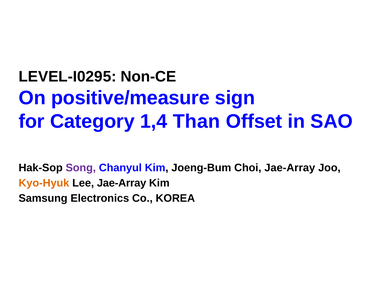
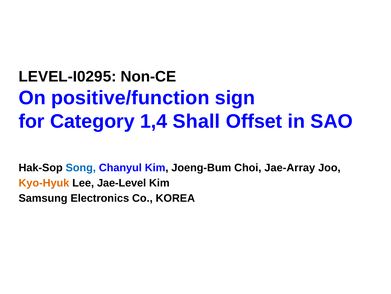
positive/measure: positive/measure -> positive/function
Than: Than -> Shall
Song colour: purple -> blue
Lee Jae-Array: Jae-Array -> Jae-Level
